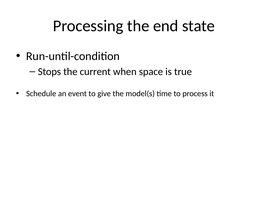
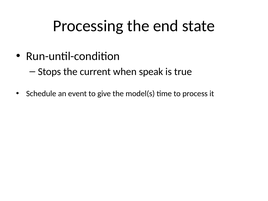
space: space -> speak
